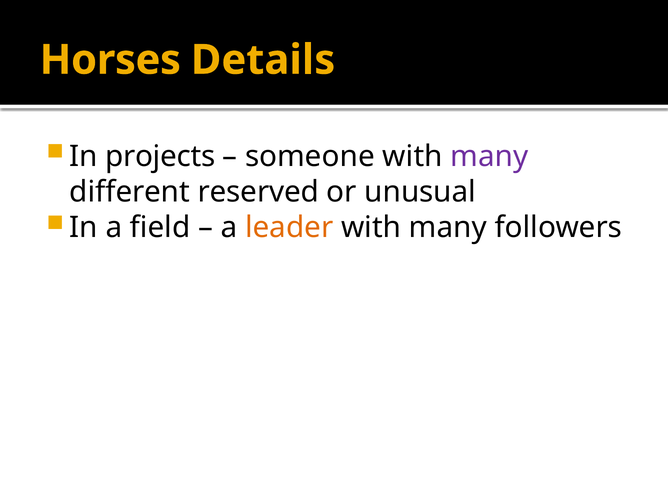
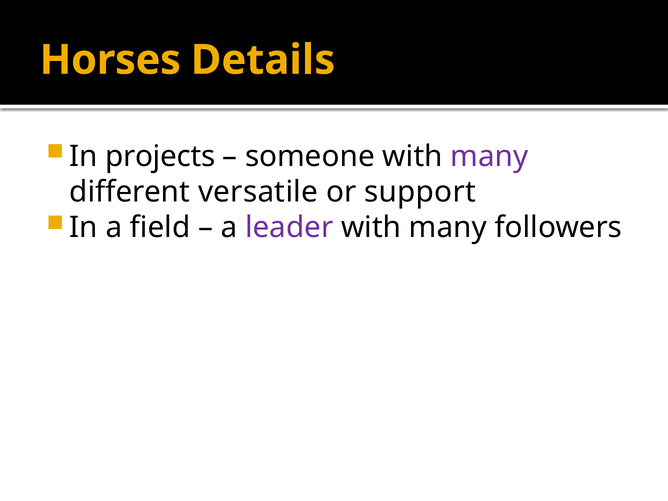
reserved: reserved -> versatile
unusual: unusual -> support
leader colour: orange -> purple
